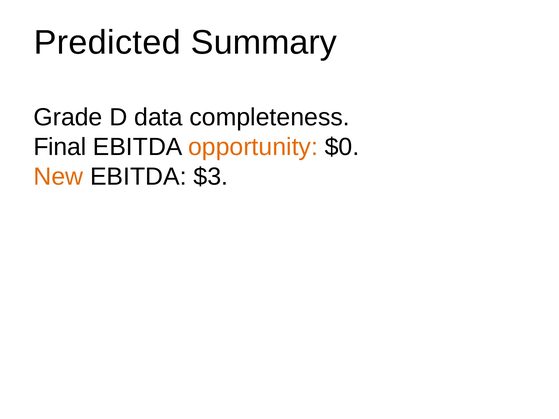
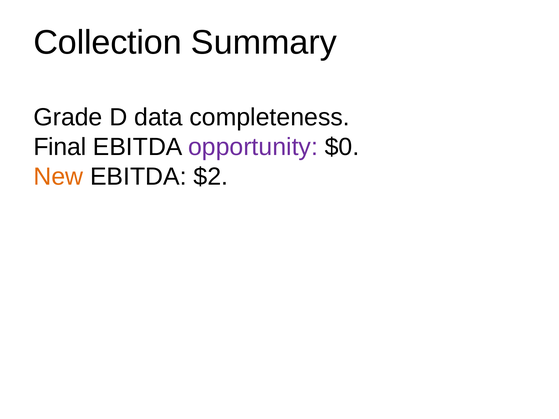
Predicted: Predicted -> Collection
opportunity colour: orange -> purple
$3: $3 -> $2
